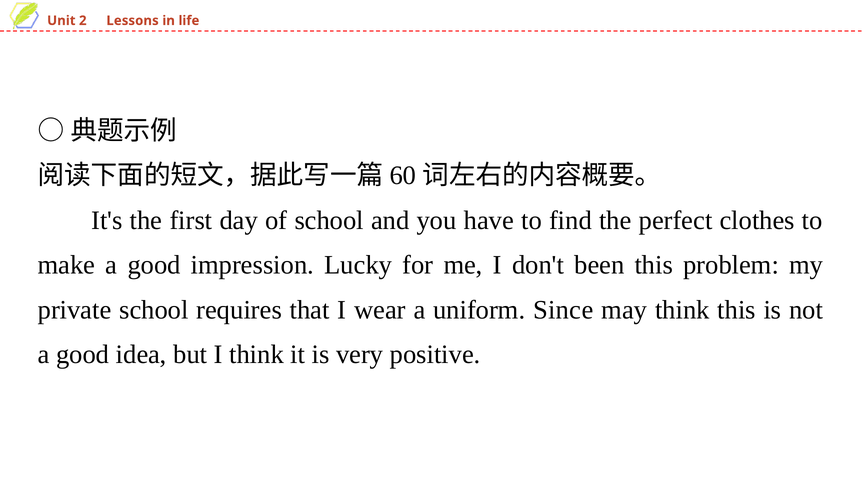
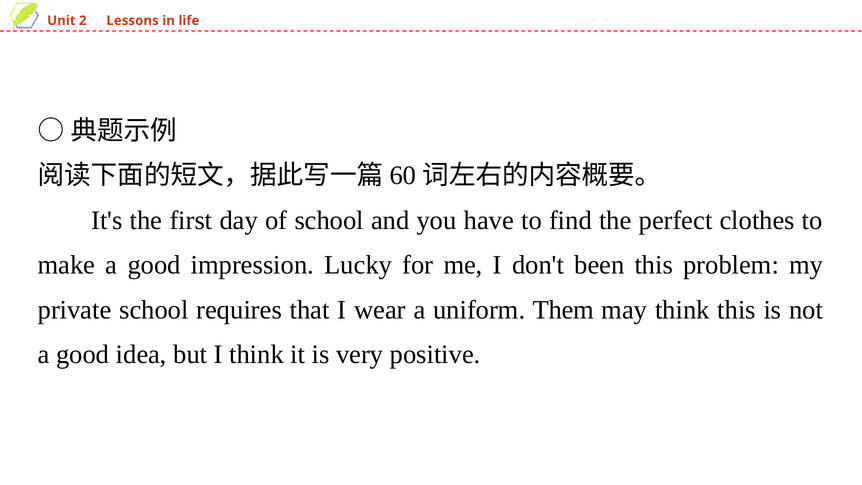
Since: Since -> Them
